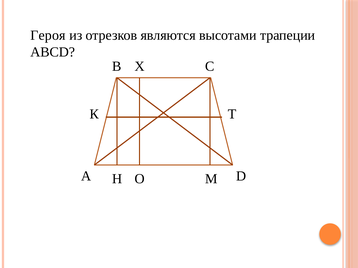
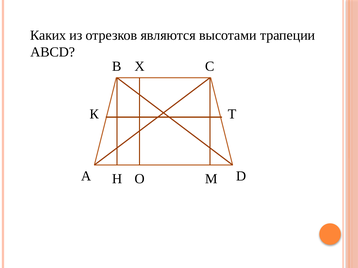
Героя: Героя -> Каких
